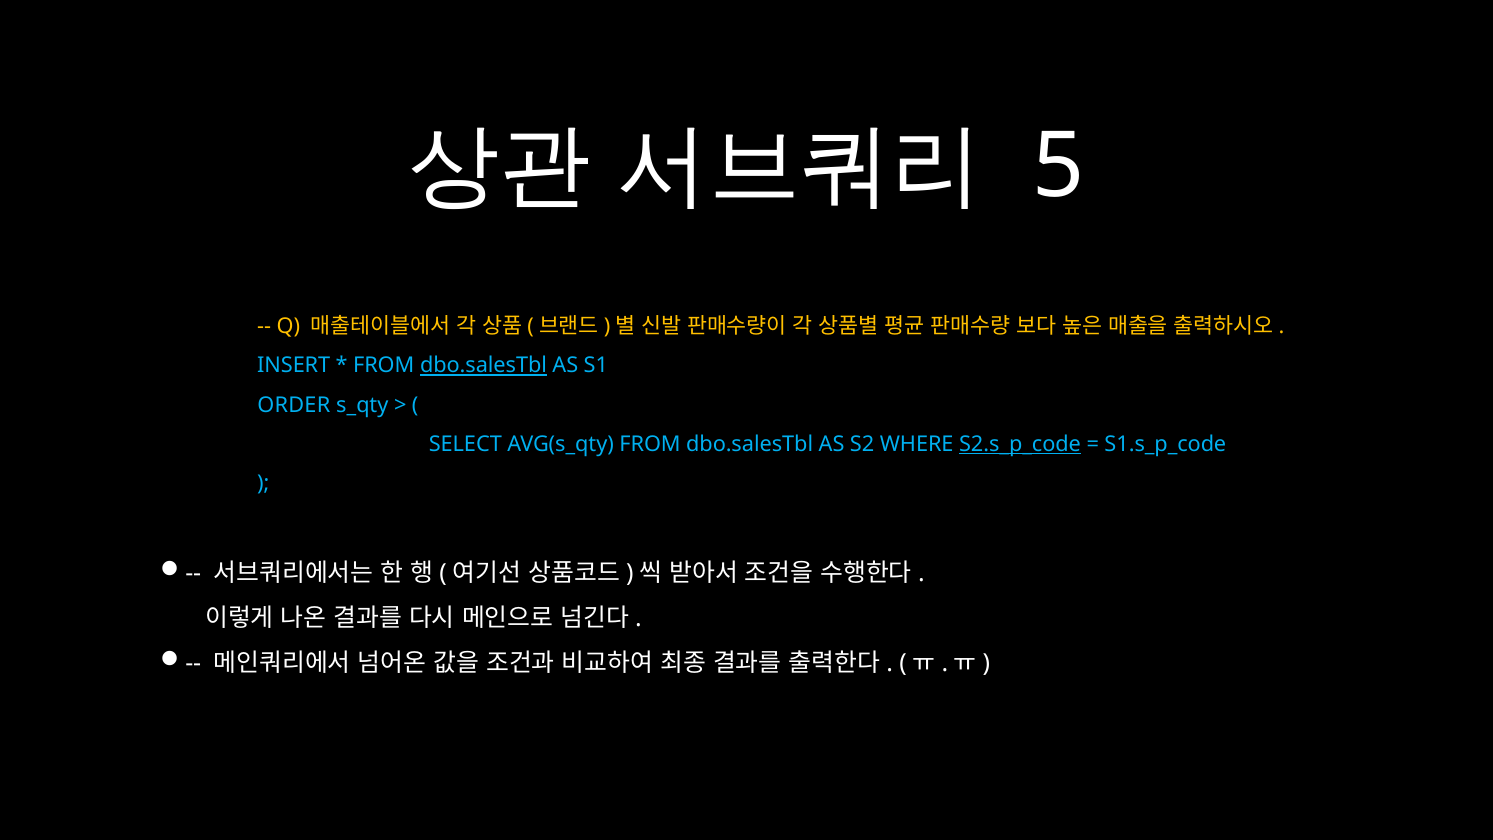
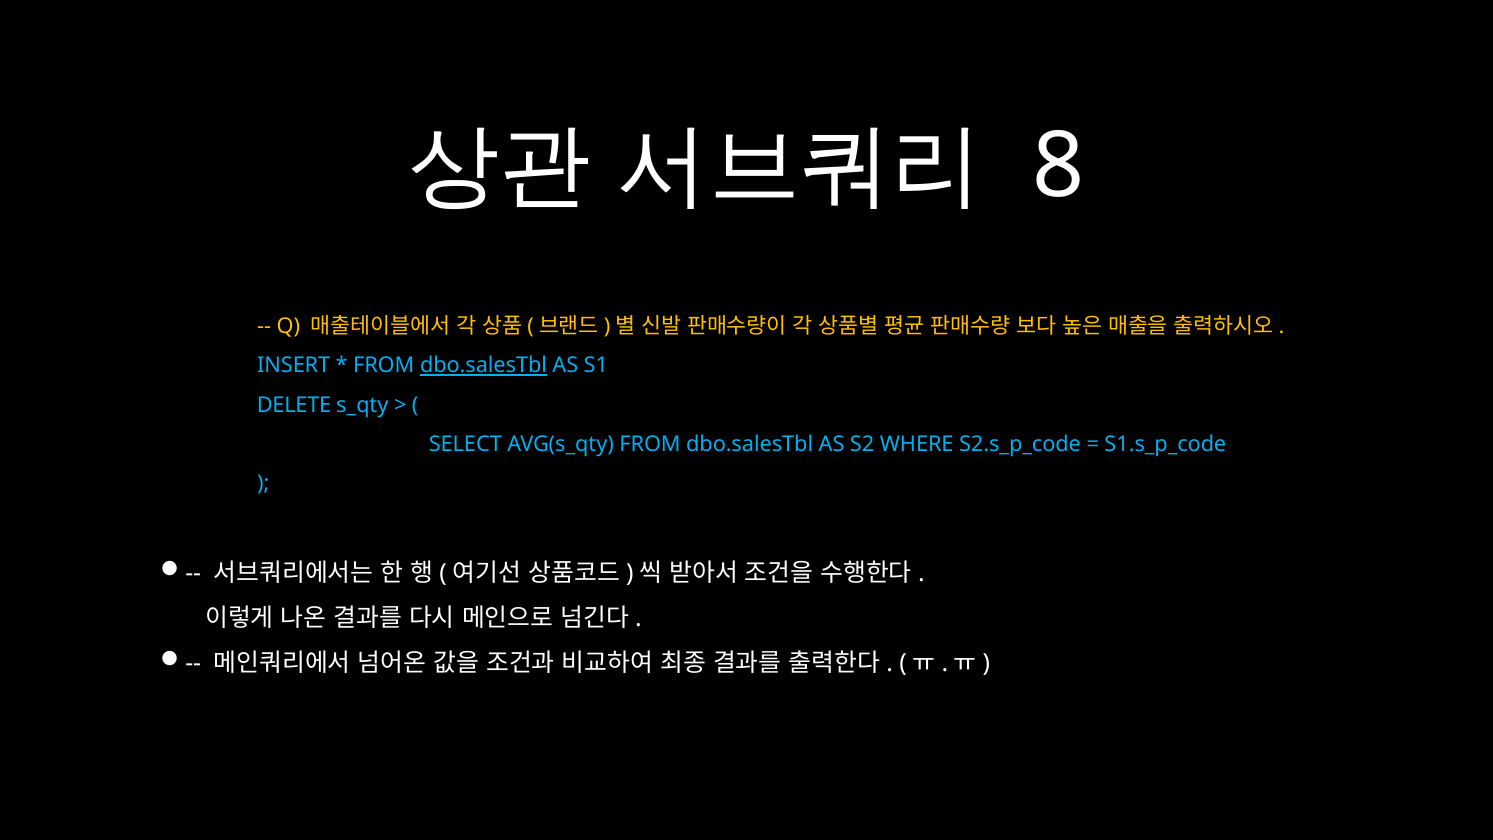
5: 5 -> 8
ORDER: ORDER -> DELETE
S2.s_p_code underline: present -> none
